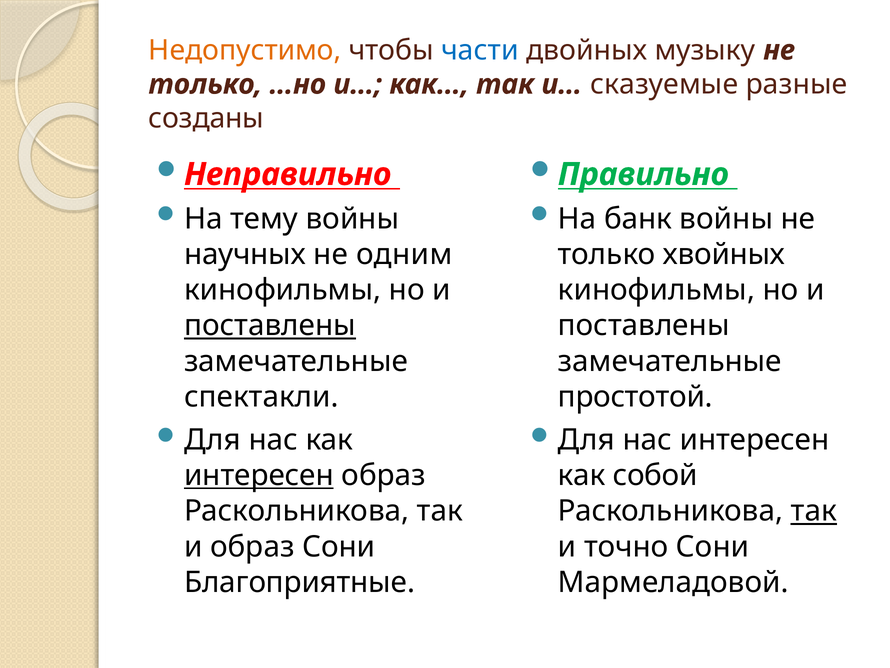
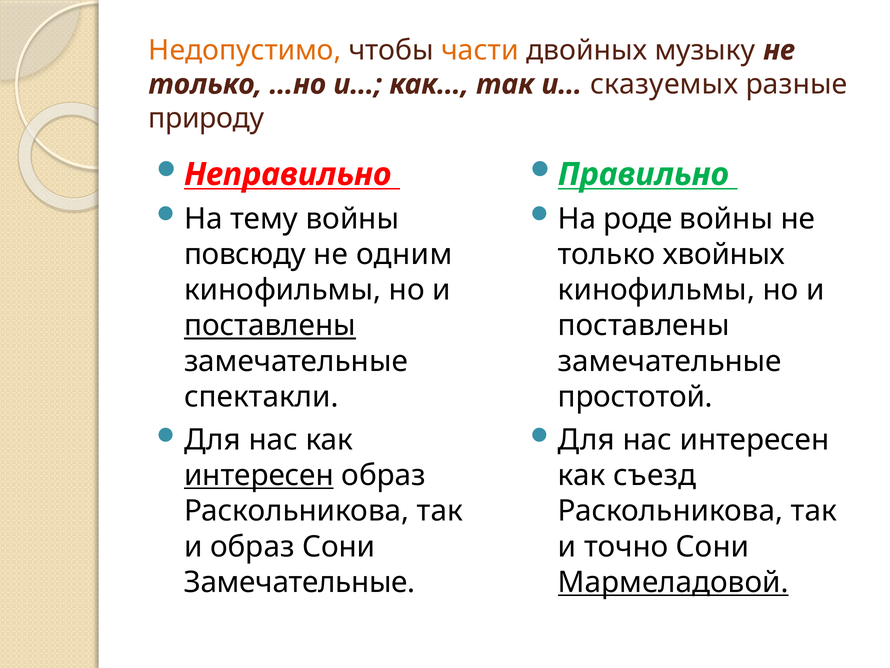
части colour: blue -> orange
сказуемые: сказуемые -> сказуемых
созданы: созданы -> природу
банк: банк -> роде
научных: научных -> повсюду
собой: собой -> съезд
так at (814, 511) underline: present -> none
Благоприятные at (300, 582): Благоприятные -> Замечательные
Мармеладовой underline: none -> present
